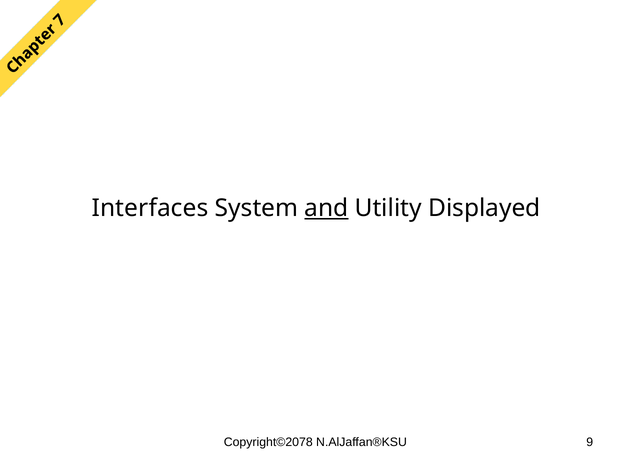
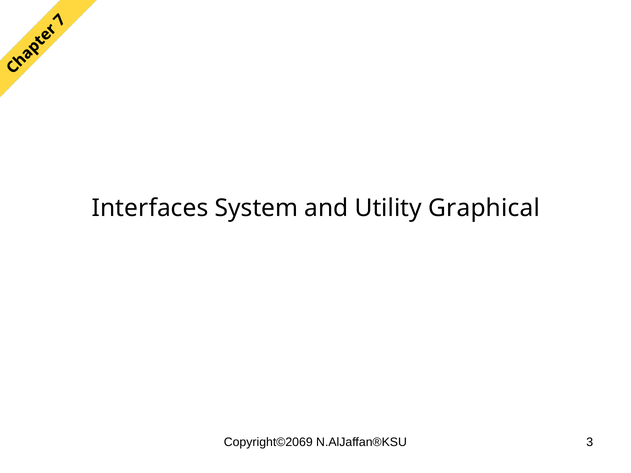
and underline: present -> none
Displayed: Displayed -> Graphical
Copyright©2078: Copyright©2078 -> Copyright©2069
9: 9 -> 3
